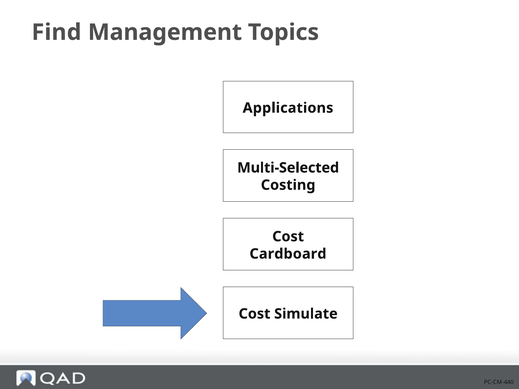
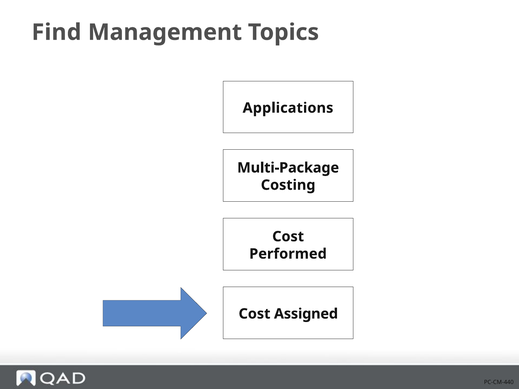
Multi-Selected: Multi-Selected -> Multi-Package
Cardboard: Cardboard -> Performed
Simulate: Simulate -> Assigned
